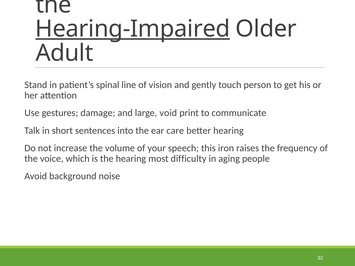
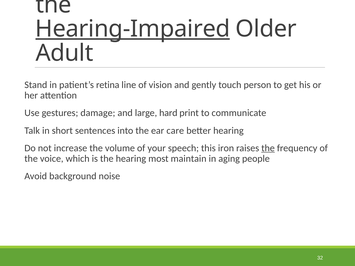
spinal: spinal -> retina
void: void -> hard
the at (268, 148) underline: none -> present
difficulty: difficulty -> maintain
